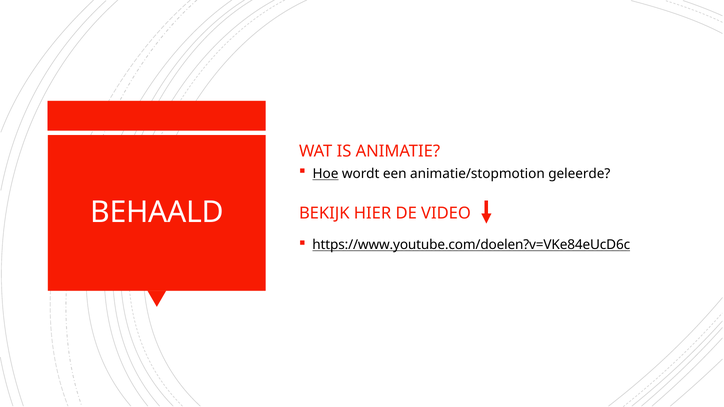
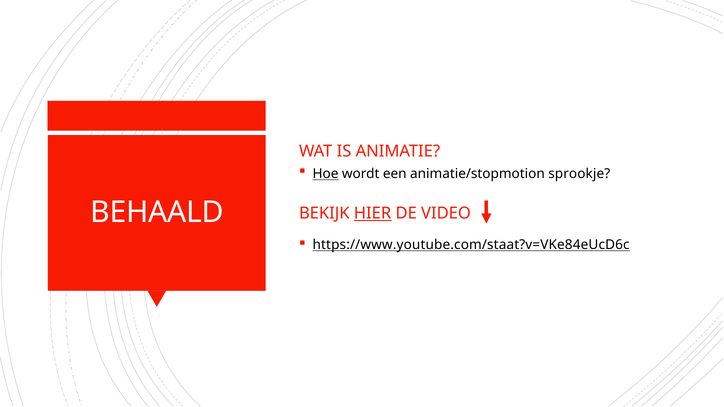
geleerde: geleerde -> sprookje
HIER underline: none -> present
https://www.youtube.com/doelen?v=VKe84eUcD6c: https://www.youtube.com/doelen?v=VKe84eUcD6c -> https://www.youtube.com/staat?v=VKe84eUcD6c
